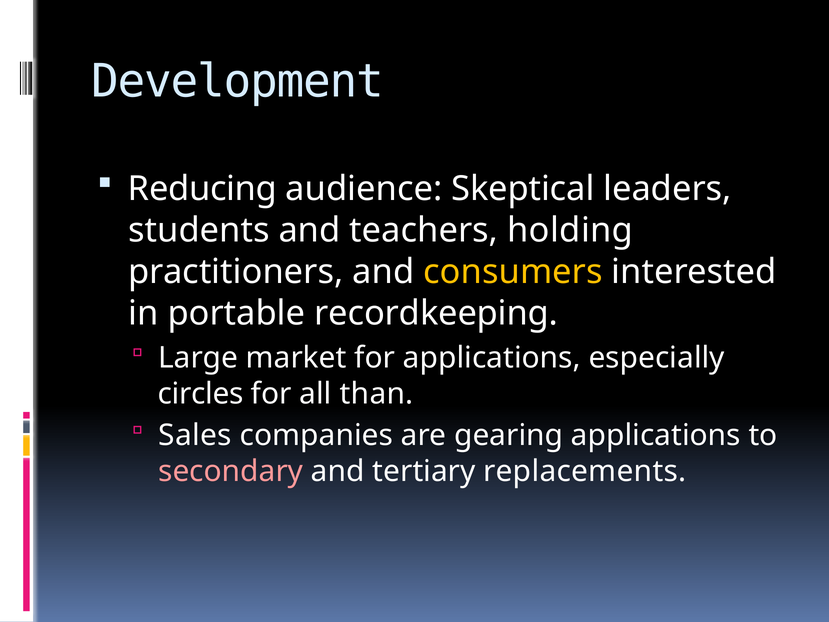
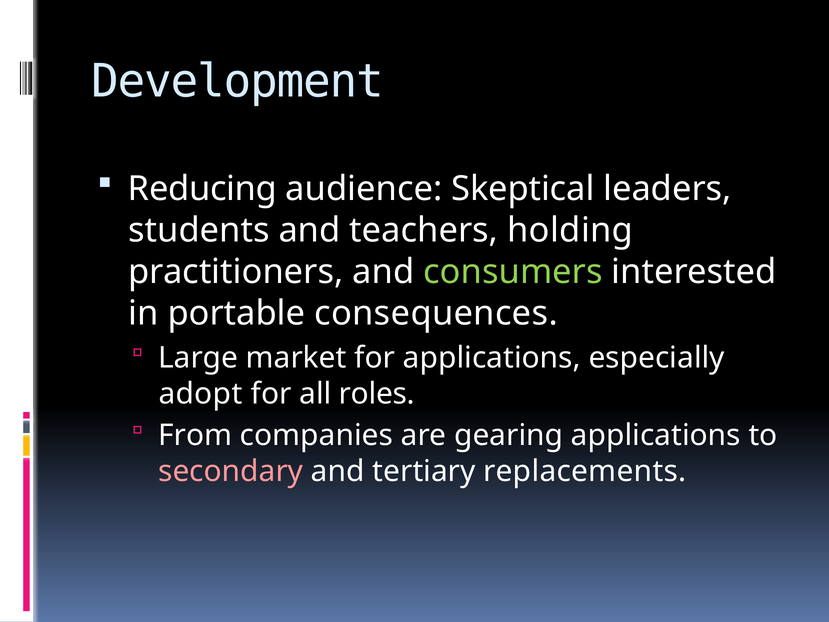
consumers colour: yellow -> light green
recordkeeping: recordkeeping -> consequences
circles: circles -> adopt
than: than -> roles
Sales: Sales -> From
